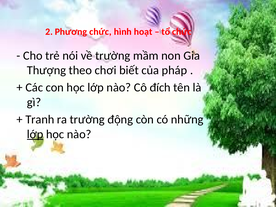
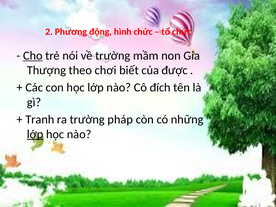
Phương chức: chức -> động
hình hoạt: hoạt -> chức
Cho underline: none -> present
pháp: pháp -> được
động: động -> pháp
